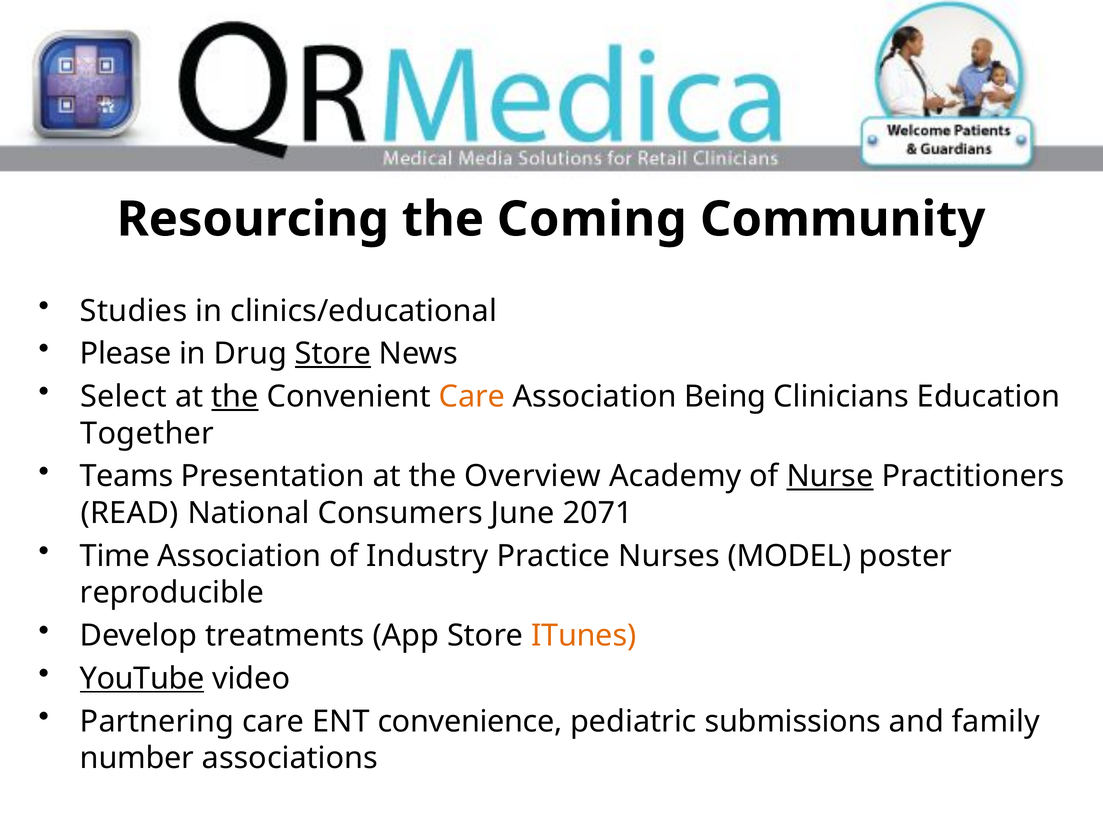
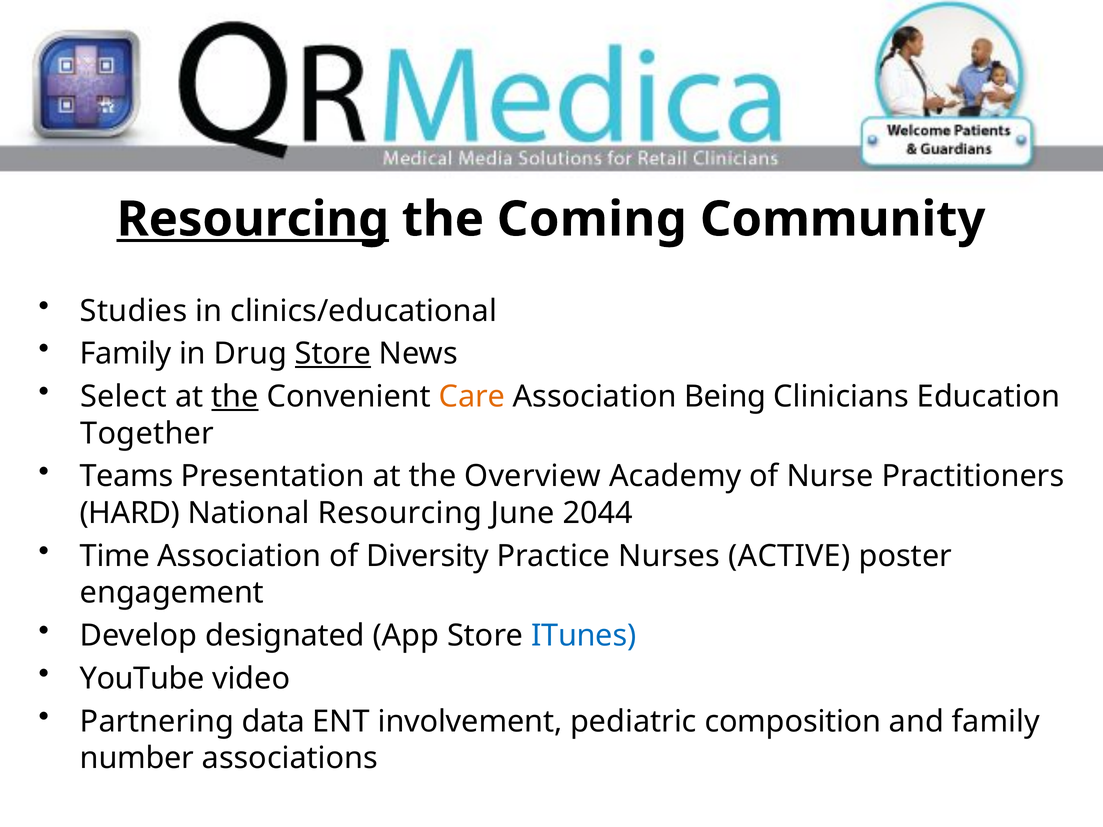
Resourcing at (253, 219) underline: none -> present
Please at (126, 354): Please -> Family
Nurse underline: present -> none
READ: READ -> HARD
National Consumers: Consumers -> Resourcing
2071: 2071 -> 2044
Industry: Industry -> Diversity
MODEL: MODEL -> ACTIVE
reproducible: reproducible -> engagement
treatments: treatments -> designated
ITunes colour: orange -> blue
YouTube underline: present -> none
Partnering care: care -> data
convenience: convenience -> involvement
submissions: submissions -> composition
